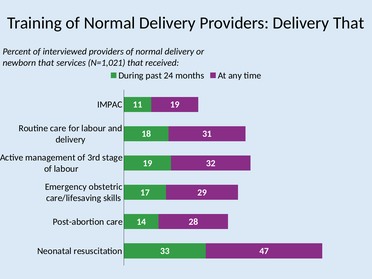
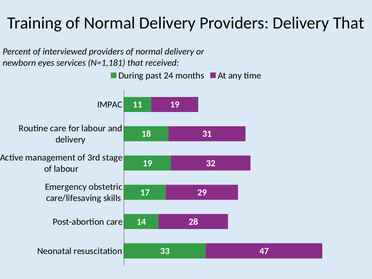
newborn that: that -> eyes
N=1,021: N=1,021 -> N=1,181
